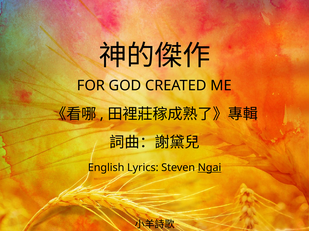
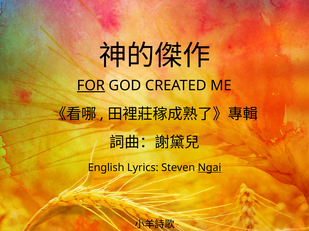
FOR underline: none -> present
